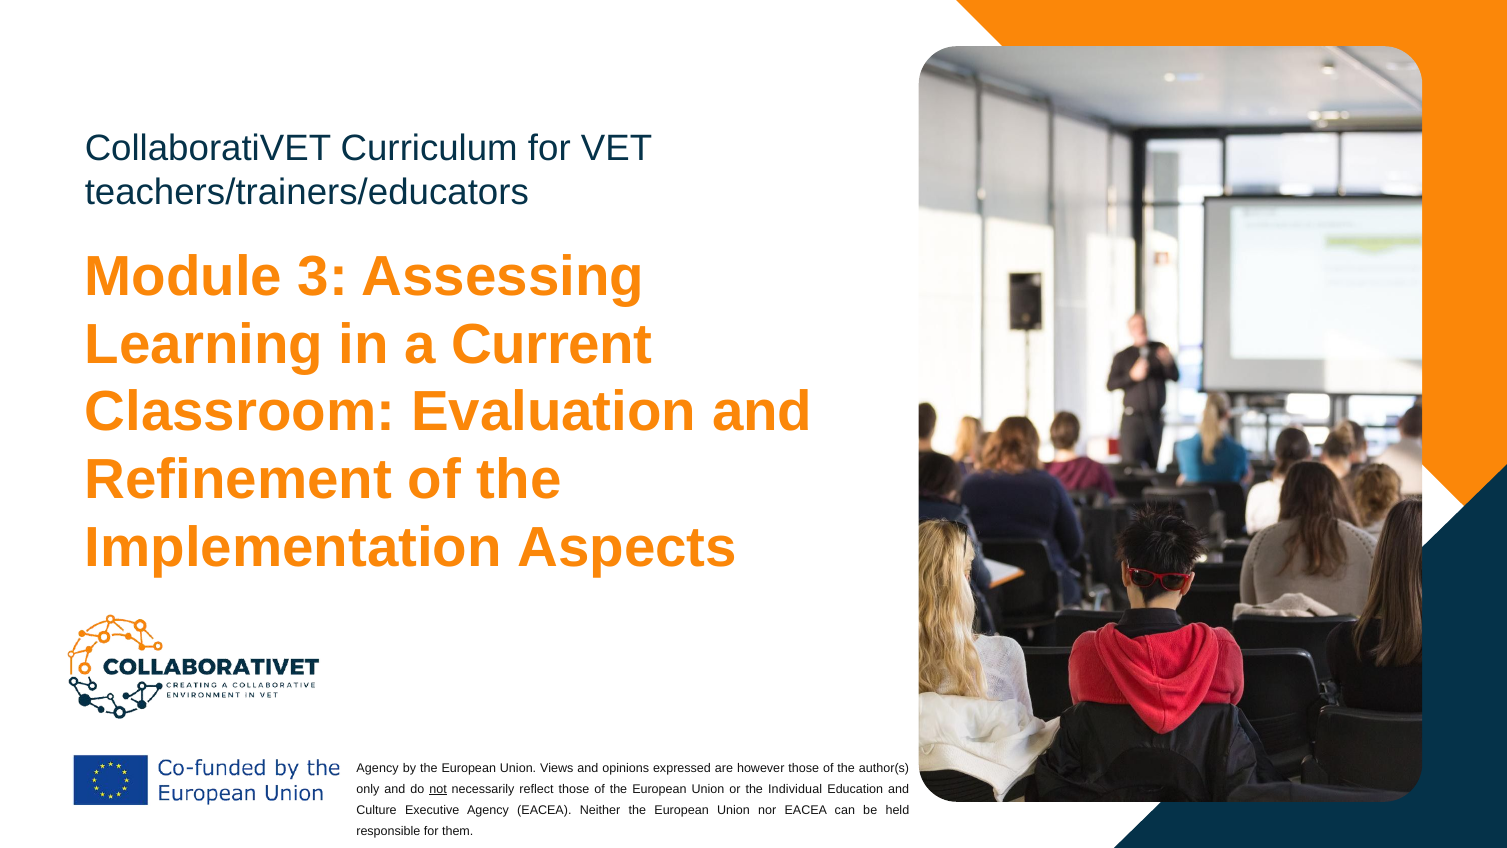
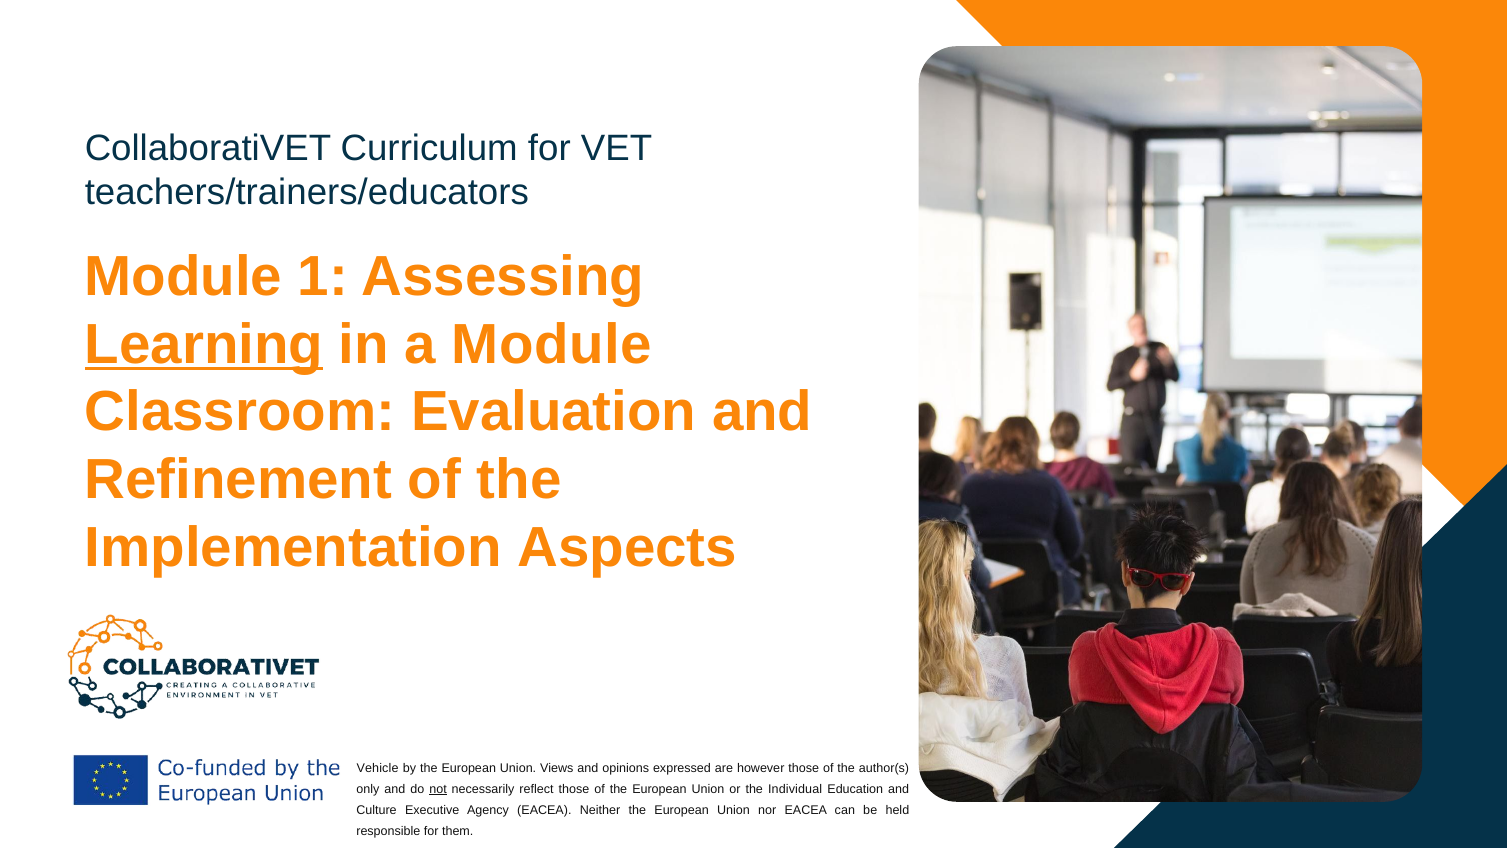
3: 3 -> 1
Learning underline: none -> present
a Current: Current -> Module
Agency at (378, 768): Agency -> Vehicle
